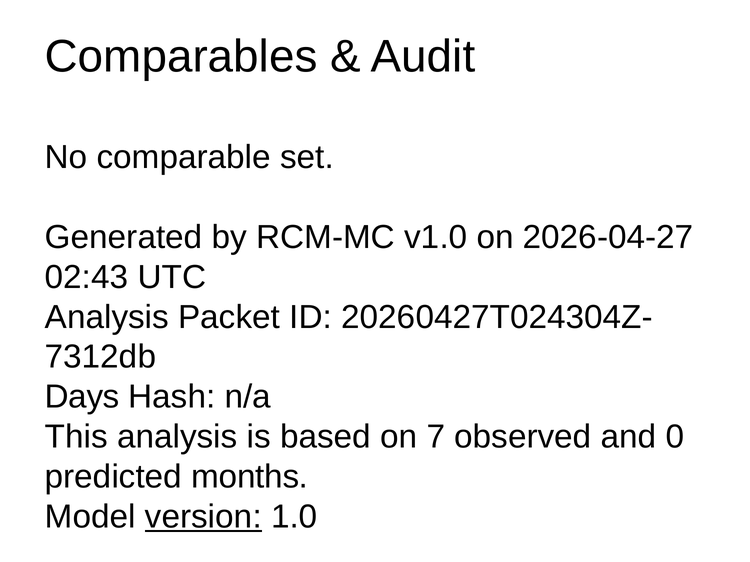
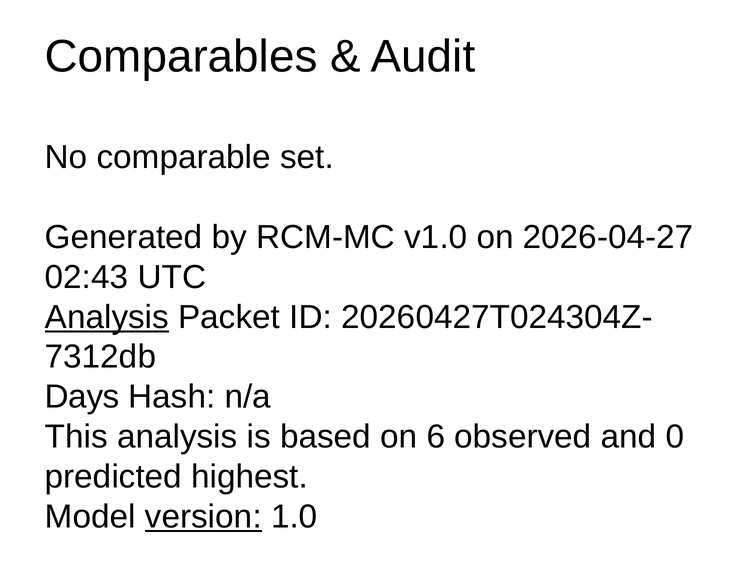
Analysis at (107, 317) underline: none -> present
7: 7 -> 6
months: months -> highest
